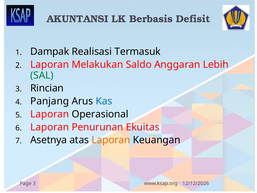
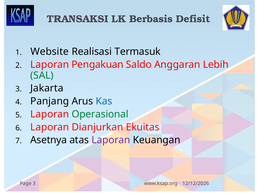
AKUNTANSI: AKUNTANSI -> TRANSAKSI
Dampak: Dampak -> Website
Melakukan: Melakukan -> Pengakuan
Rincian: Rincian -> Jakarta
Operasional colour: black -> green
Penurunan: Penurunan -> Dianjurkan
Laporan at (111, 140) colour: orange -> purple
